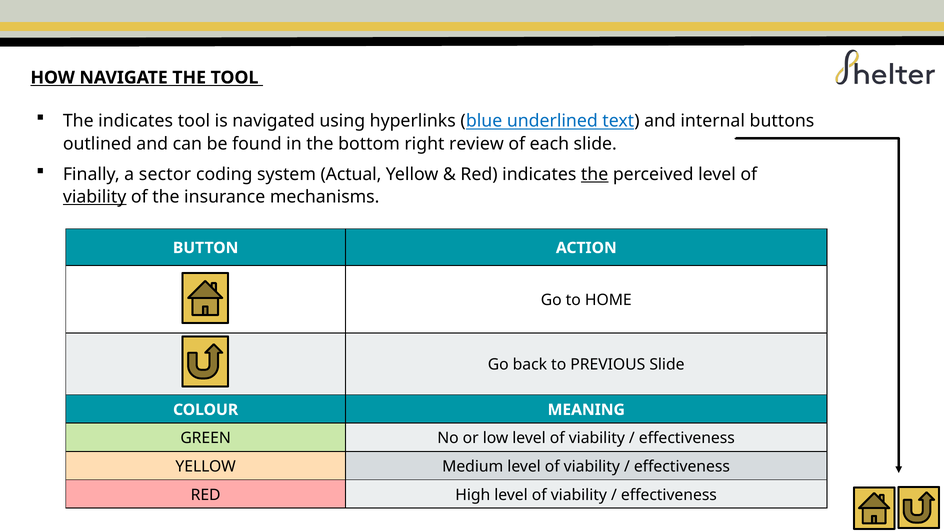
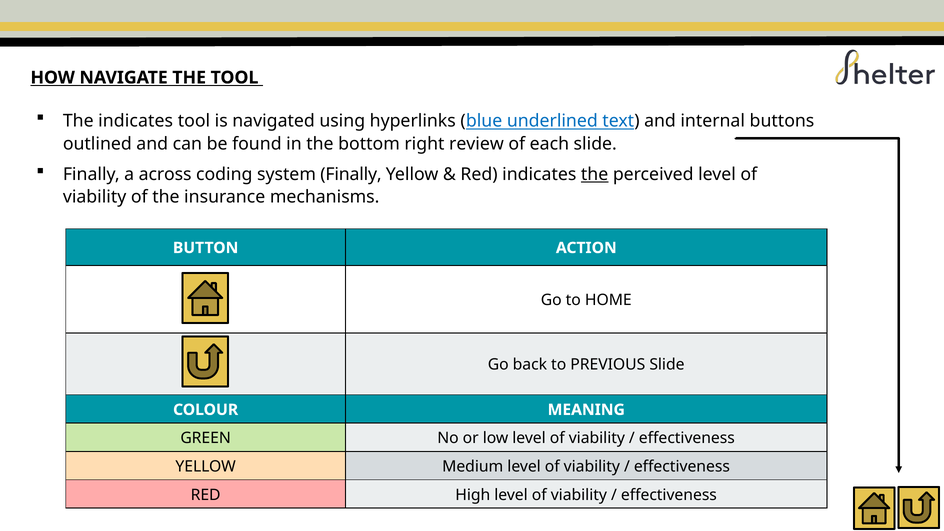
sector: sector -> across
system Actual: Actual -> Finally
viability at (95, 197) underline: present -> none
